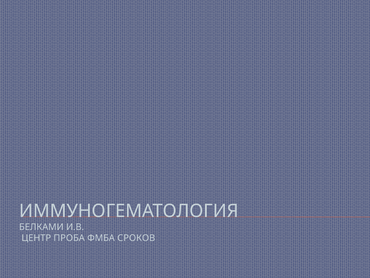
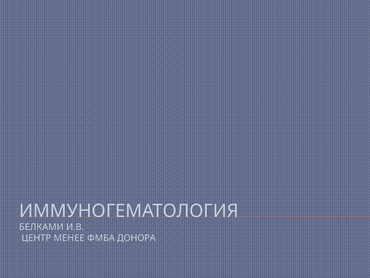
ПРОБА: ПРОБА -> МЕНЕЕ
СРОКОВ: СРОКОВ -> ДОНОРА
